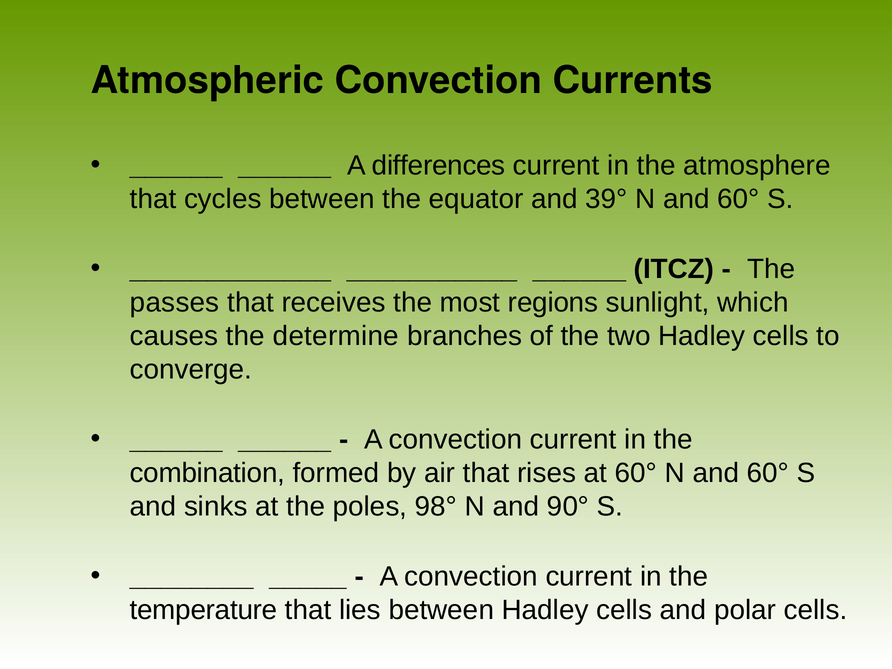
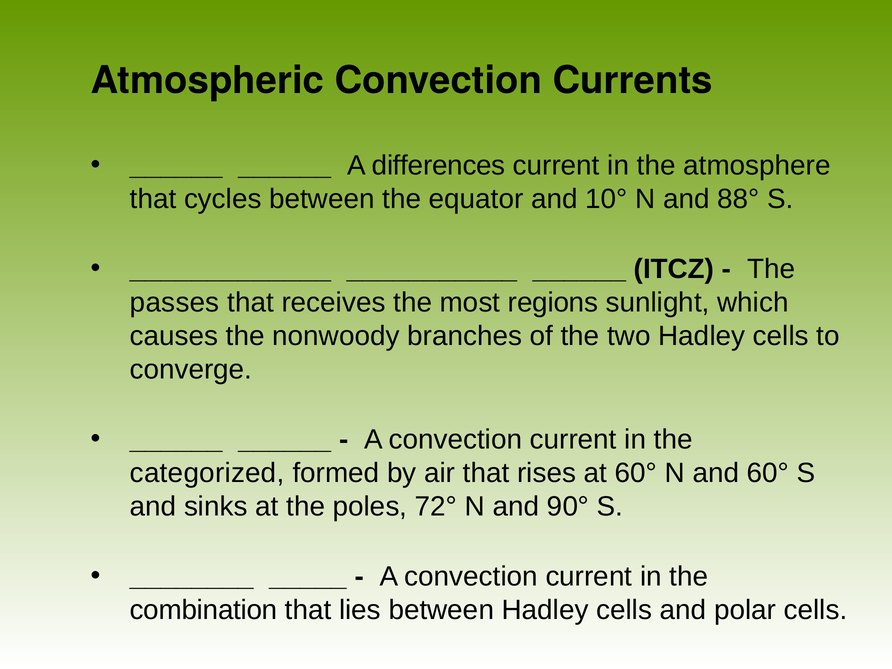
39°: 39° -> 10°
60° at (739, 199): 60° -> 88°
determine: determine -> nonwoody
combination: combination -> categorized
98°: 98° -> 72°
temperature: temperature -> combination
